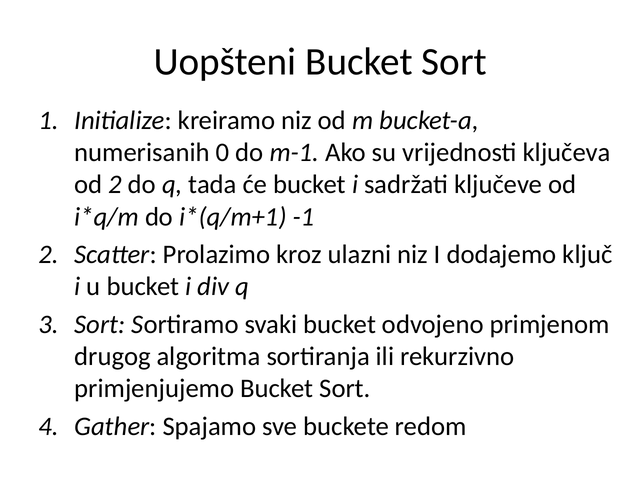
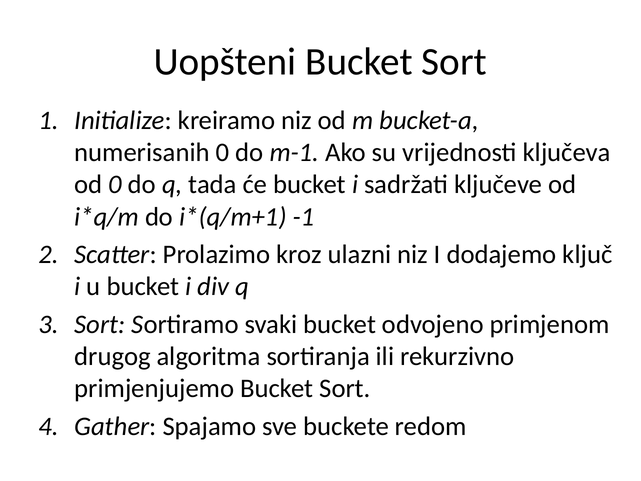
od 2: 2 -> 0
